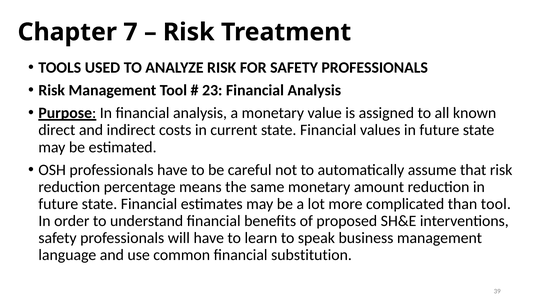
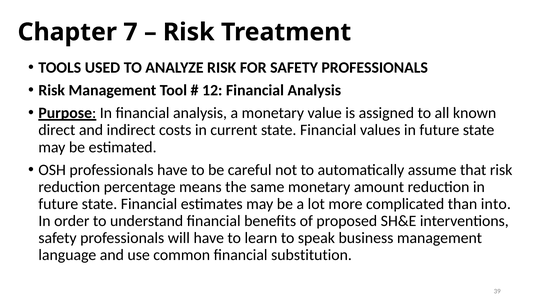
23: 23 -> 12
than tool: tool -> into
